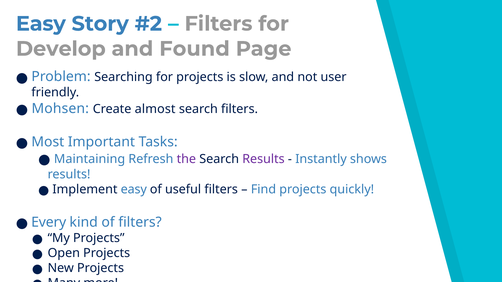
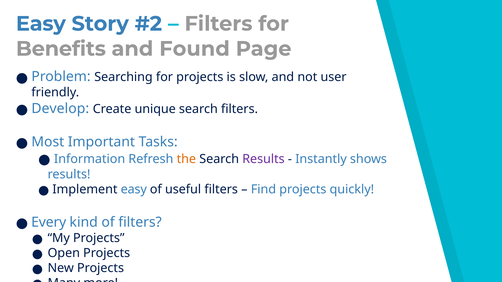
Develop: Develop -> Benefits
Mohsen: Mohsen -> Develop
almost: almost -> unique
Maintaining: Maintaining -> Information
the colour: purple -> orange
